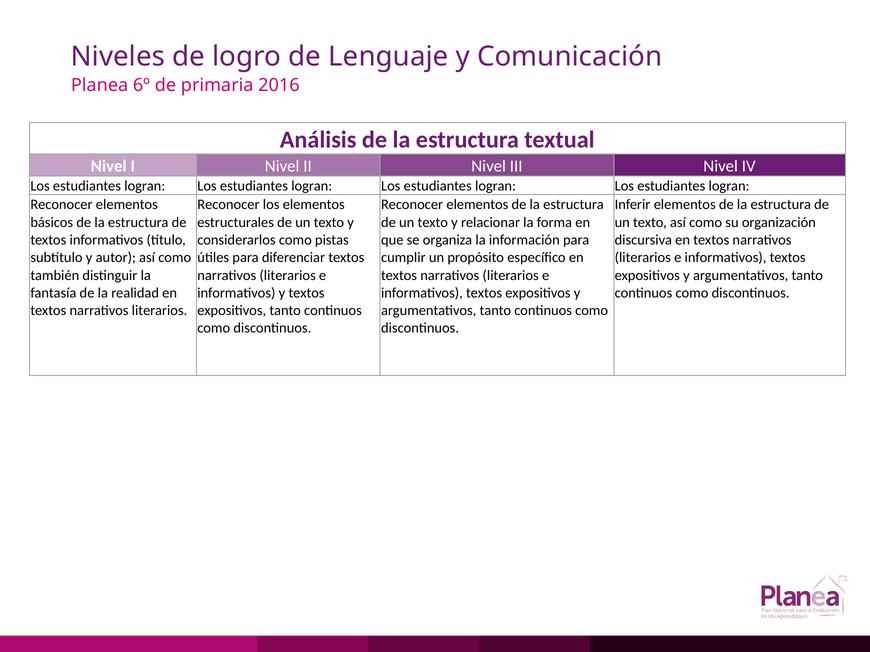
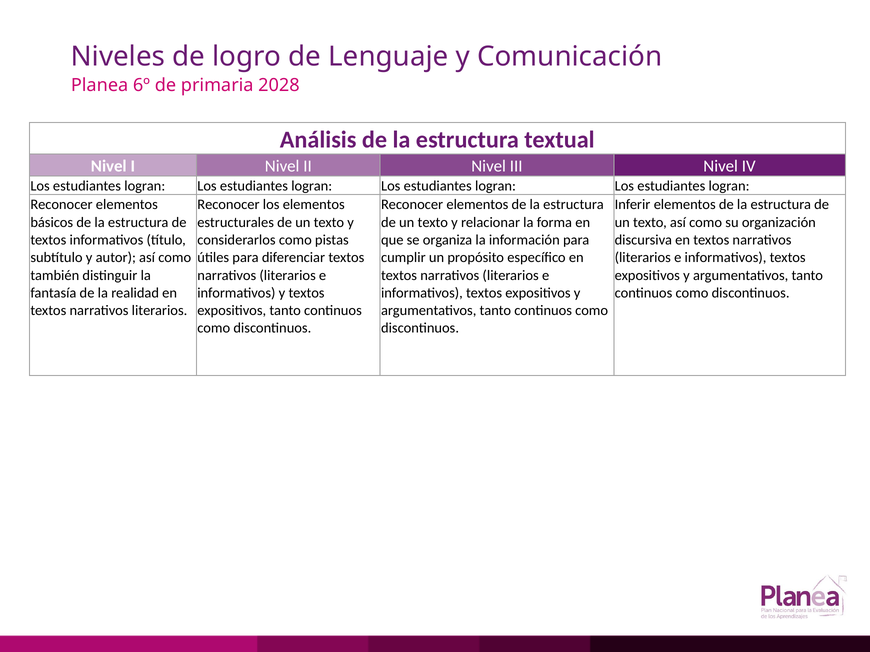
2016: 2016 -> 2028
